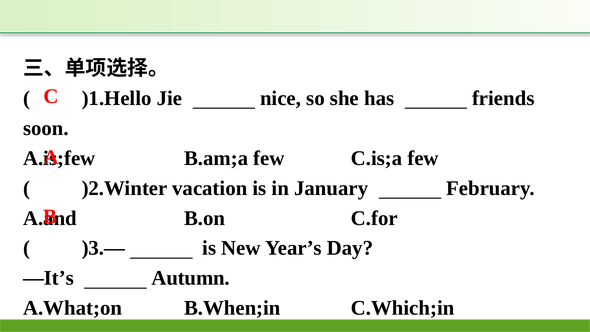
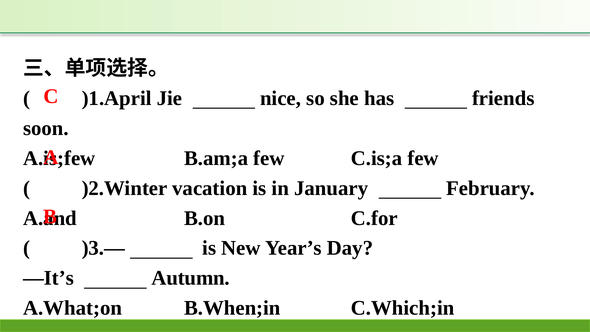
)1.Hello: )1.Hello -> )1.April
